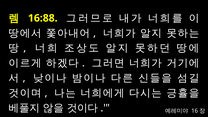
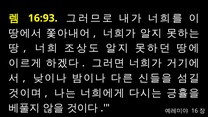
16:88: 16:88 -> 16:93
